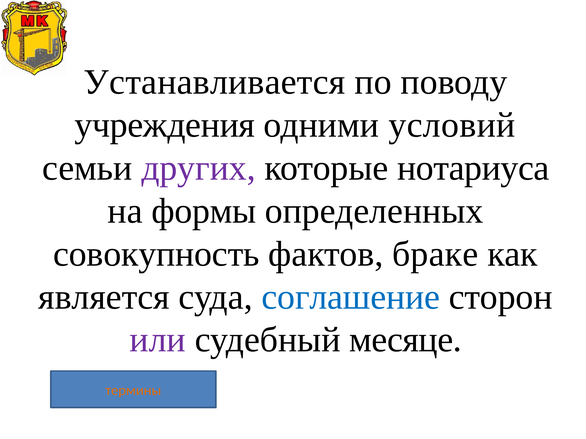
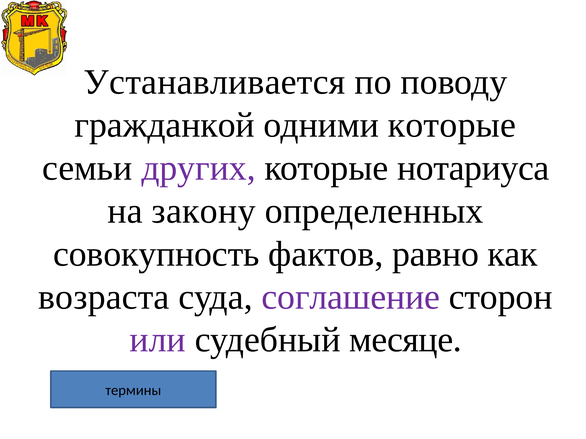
учреждения: учреждения -> гражданкой
одними условий: условий -> которые
формы: формы -> закону
браке: браке -> равно
является: является -> возраста
соглашение colour: blue -> purple
термины colour: orange -> black
